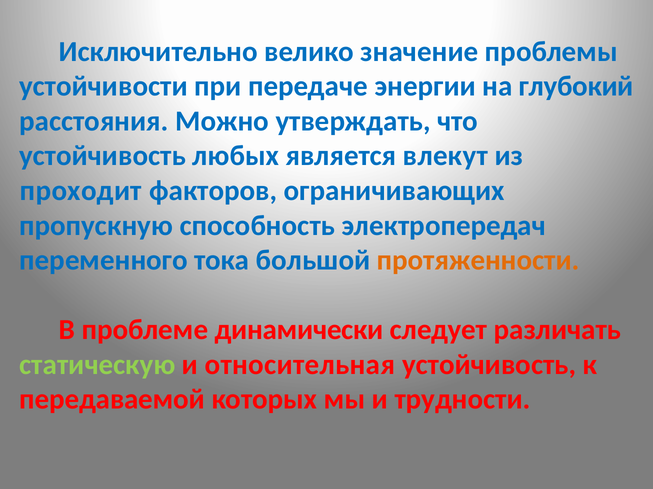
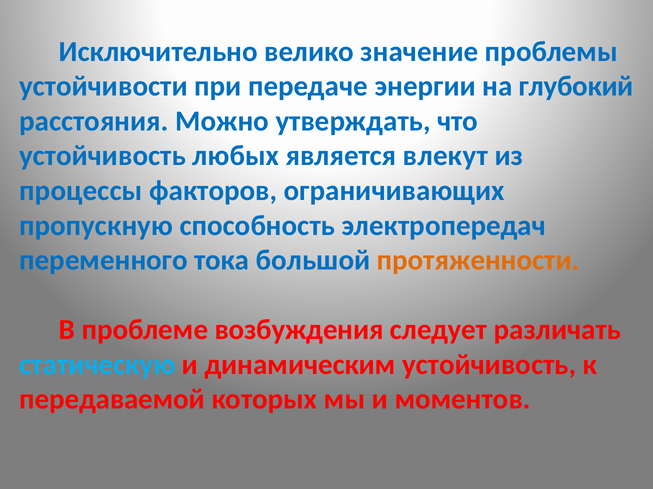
проходит: проходит -> процессы
динамически: динамически -> возбуждения
статическую colour: light green -> light blue
относительная: относительная -> динамическим
трудности: трудности -> моментов
